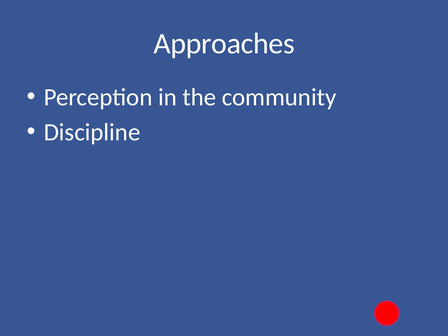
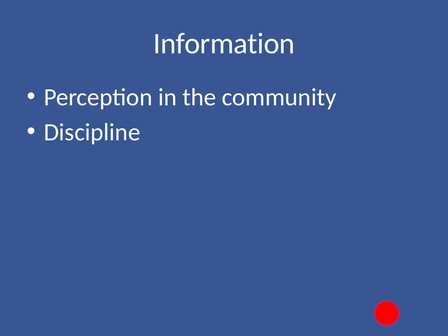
Approaches: Approaches -> Information
